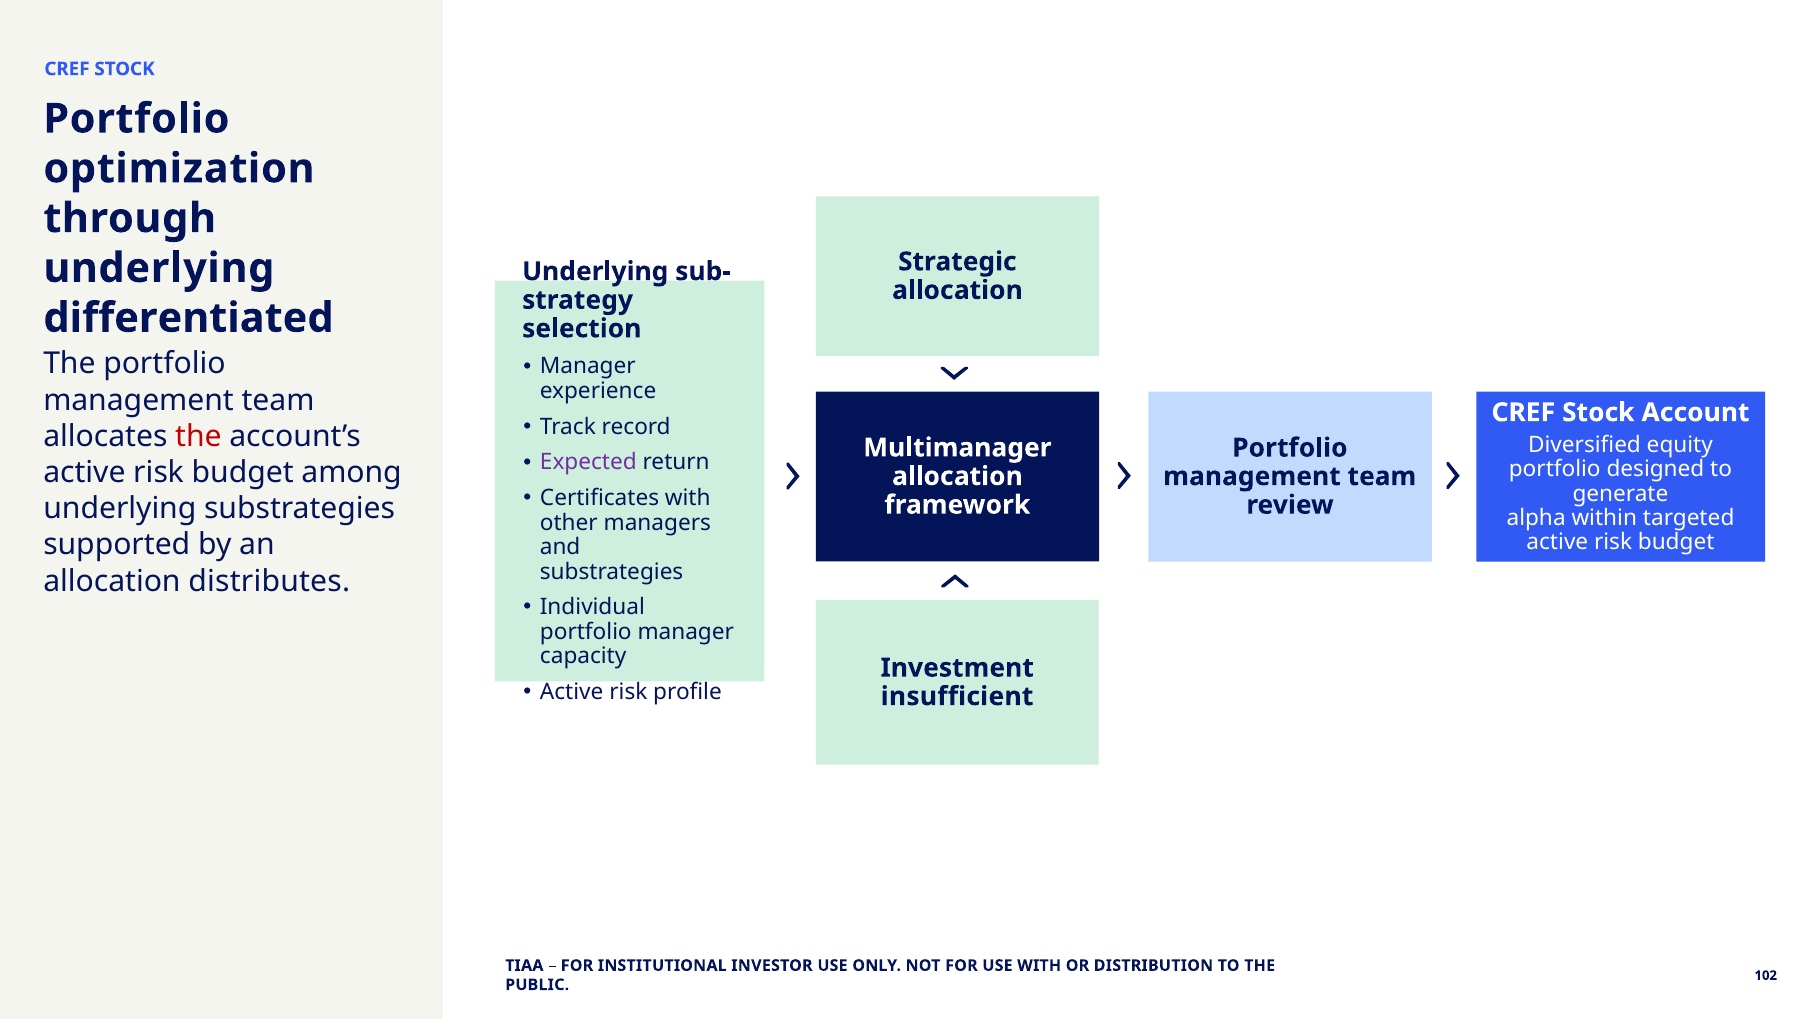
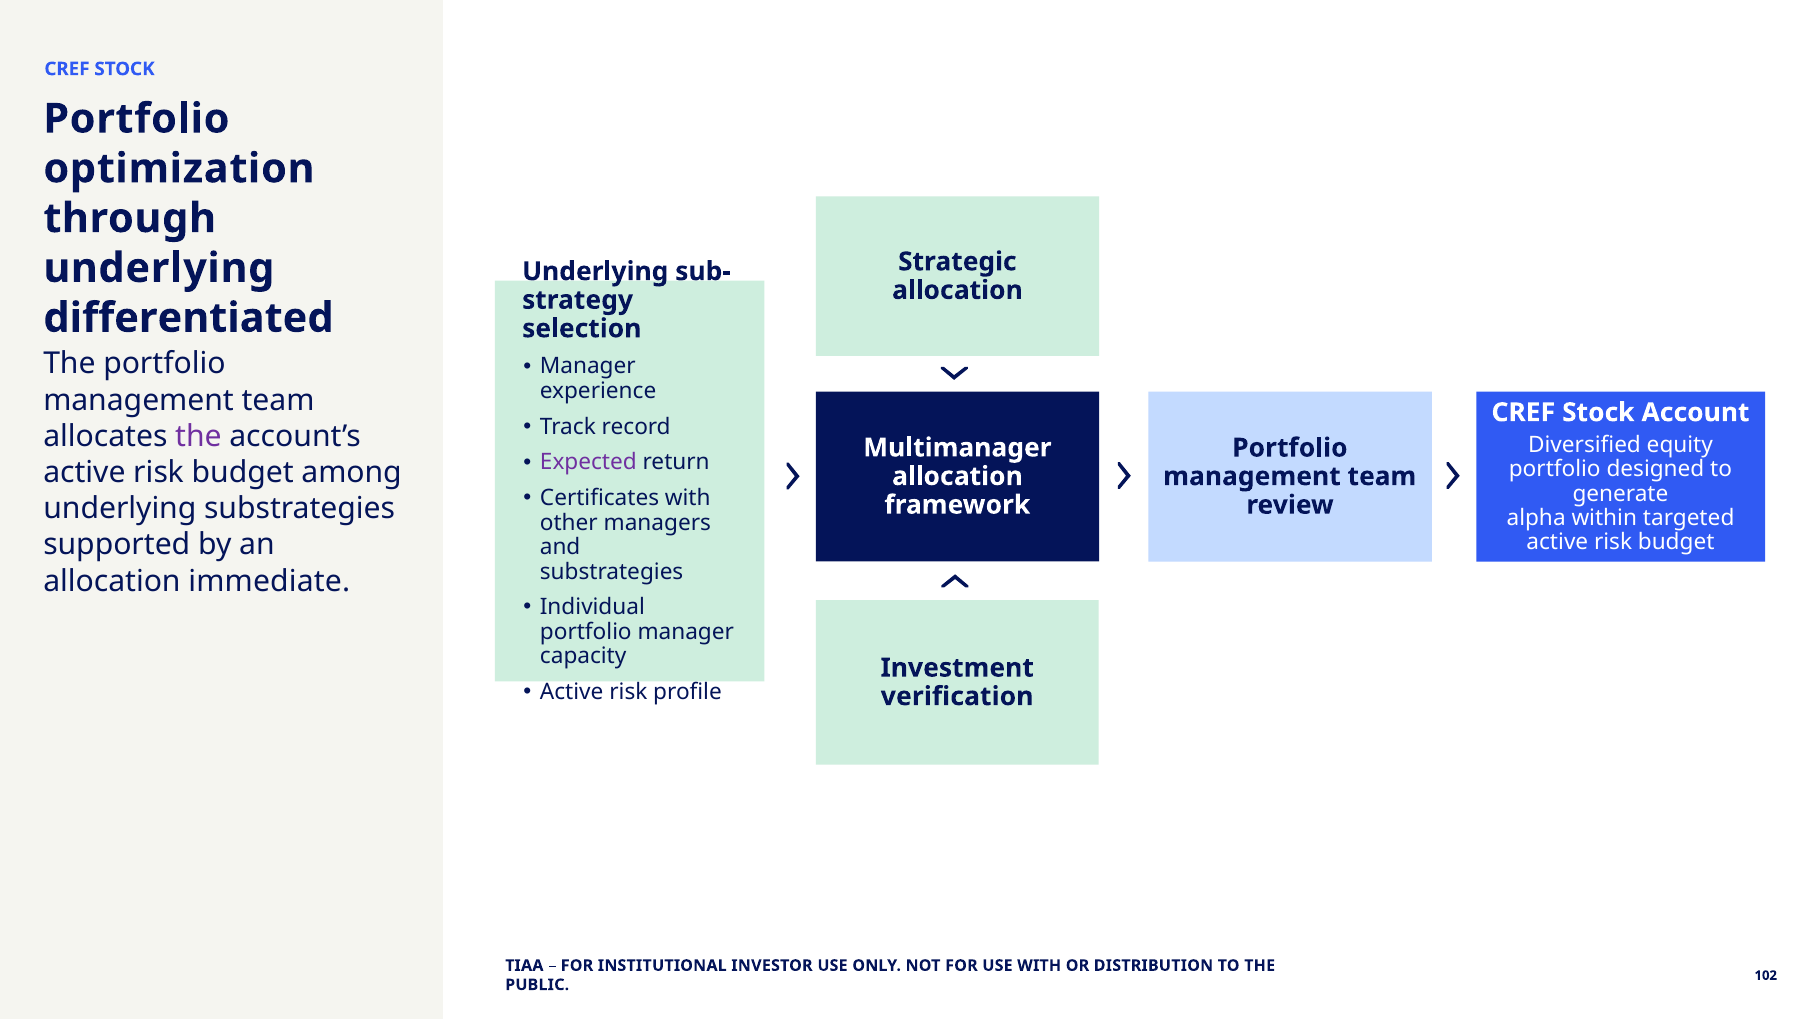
the at (198, 436) colour: red -> purple
distributes: distributes -> immediate
insufficient: insufficient -> verification
